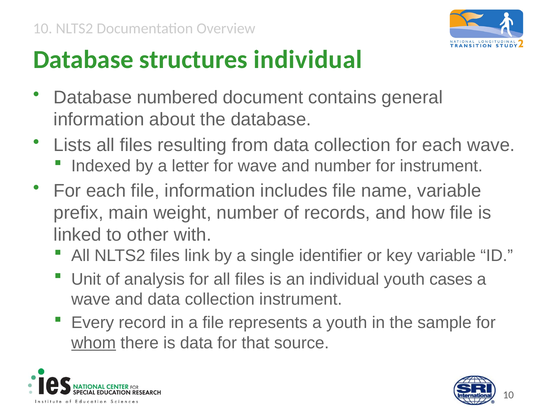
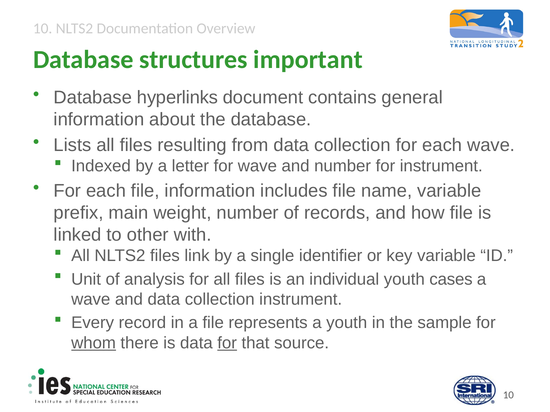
structures individual: individual -> important
numbered: numbered -> hyperlinks
for at (227, 343) underline: none -> present
